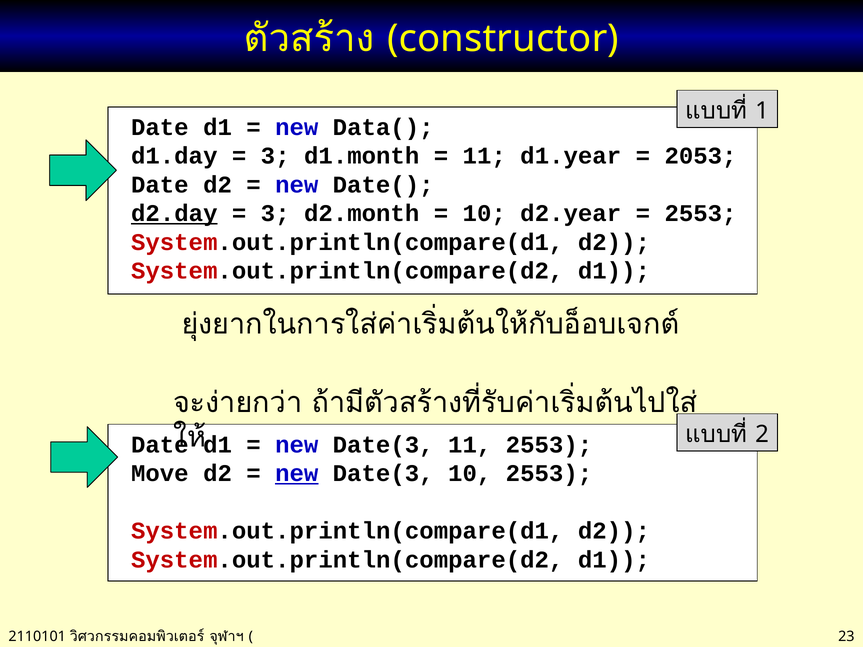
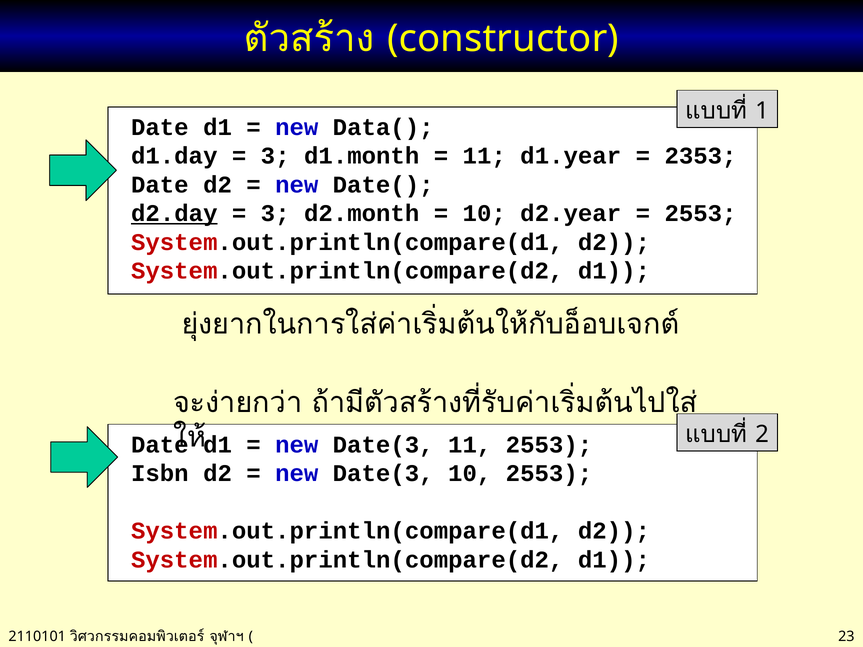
2053: 2053 -> 2353
Move: Move -> Isbn
new at (297, 474) underline: present -> none
